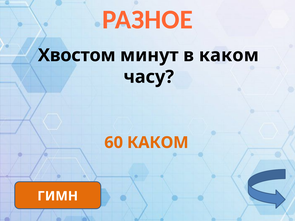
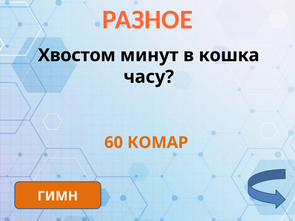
в каком: каком -> кошка
60 КАКОМ: КАКОМ -> КОМАР
